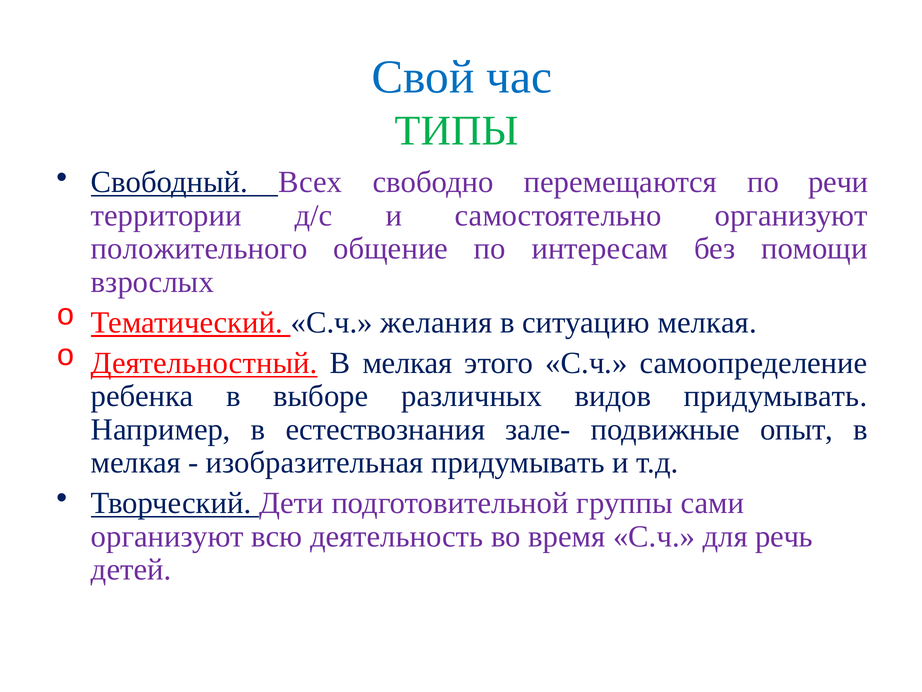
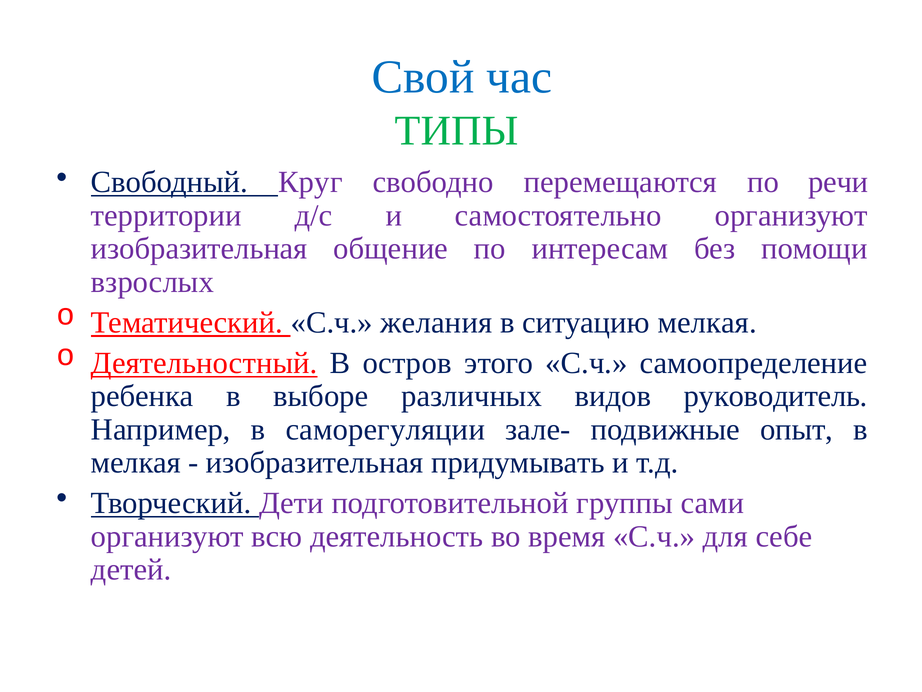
Всех: Всех -> Круг
положительного at (199, 249): положительного -> изобразительная
Деятельностный В мелкая: мелкая -> остров
видов придумывать: придумывать -> руководитель
естествознания: естествознания -> саморегуляции
речь: речь -> себе
